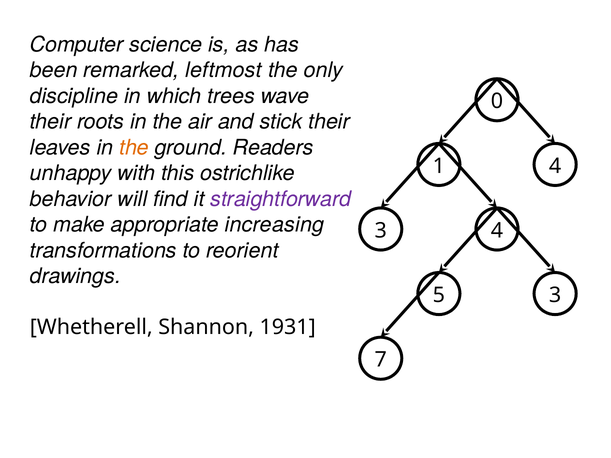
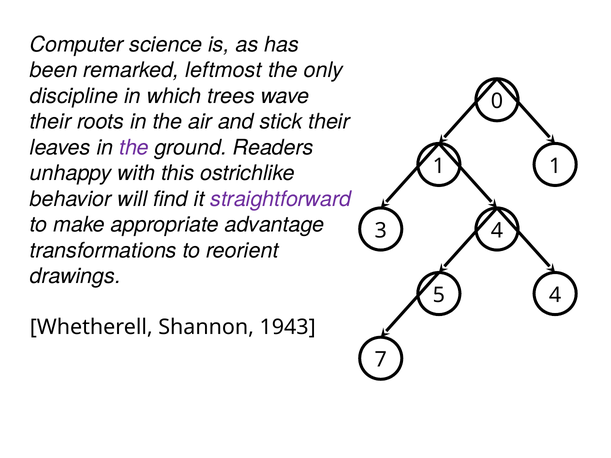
the at (134, 148) colour: orange -> purple
4 at (555, 166): 4 -> 1
increasing: increasing -> advantage
3 at (555, 295): 3 -> 4
1931: 1931 -> 1943
